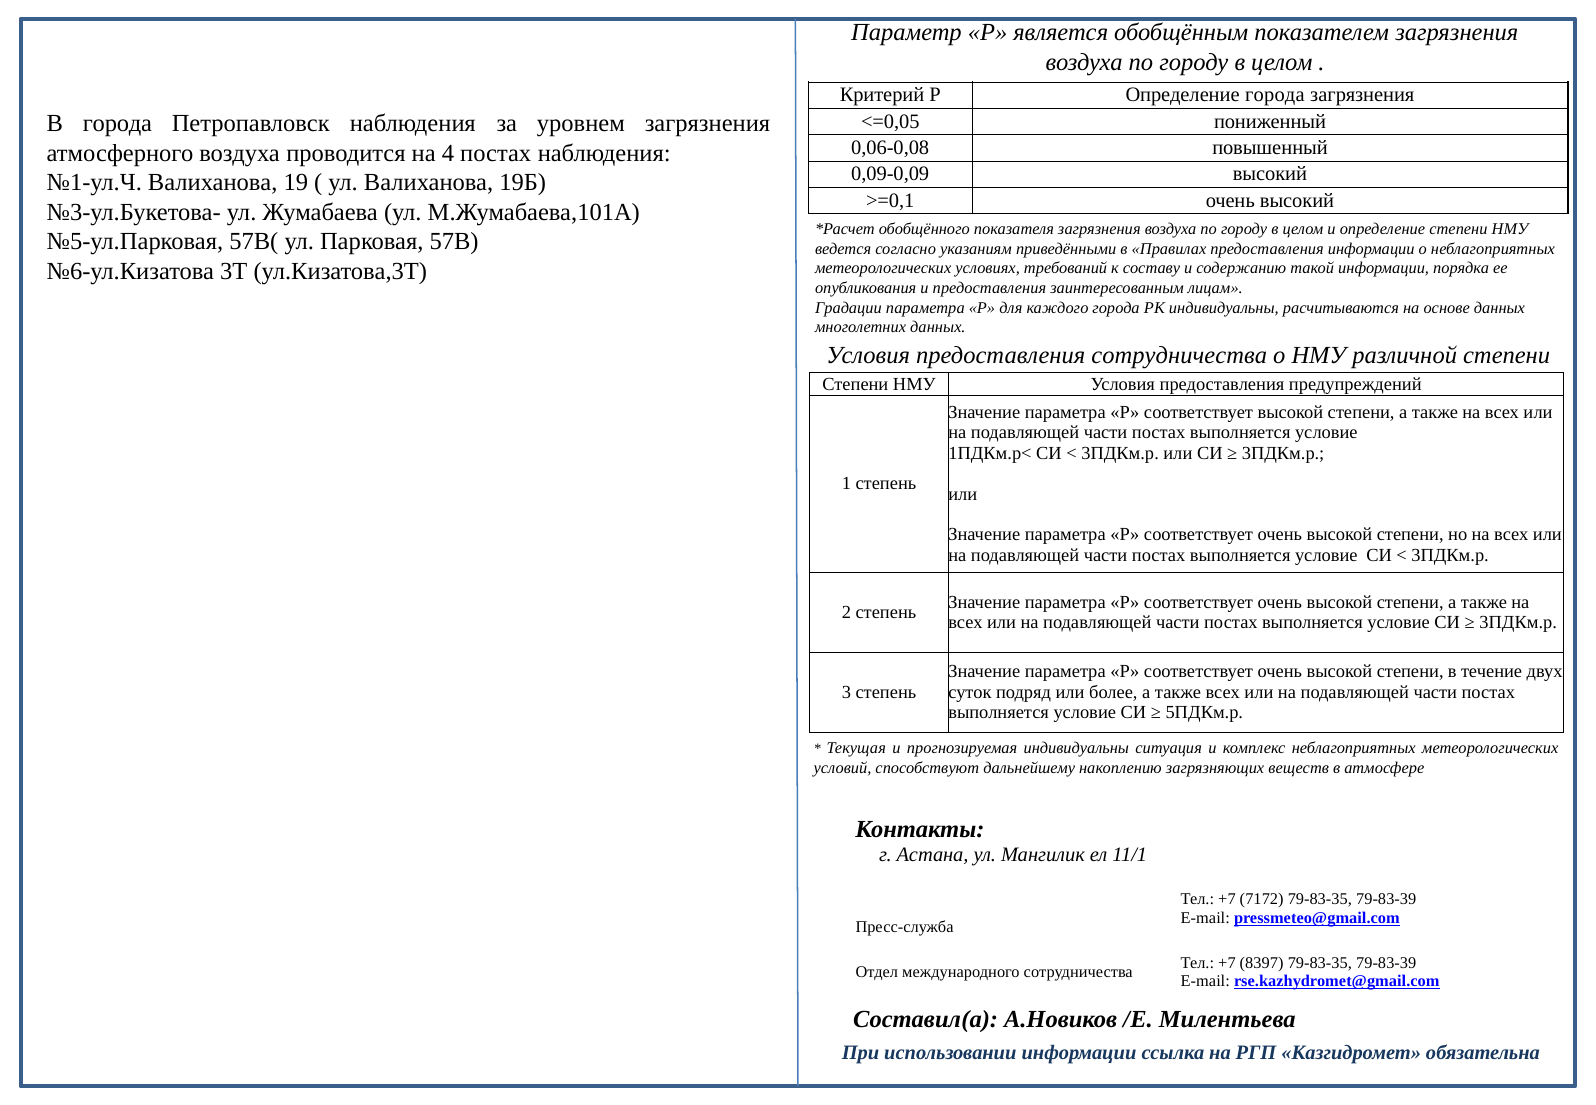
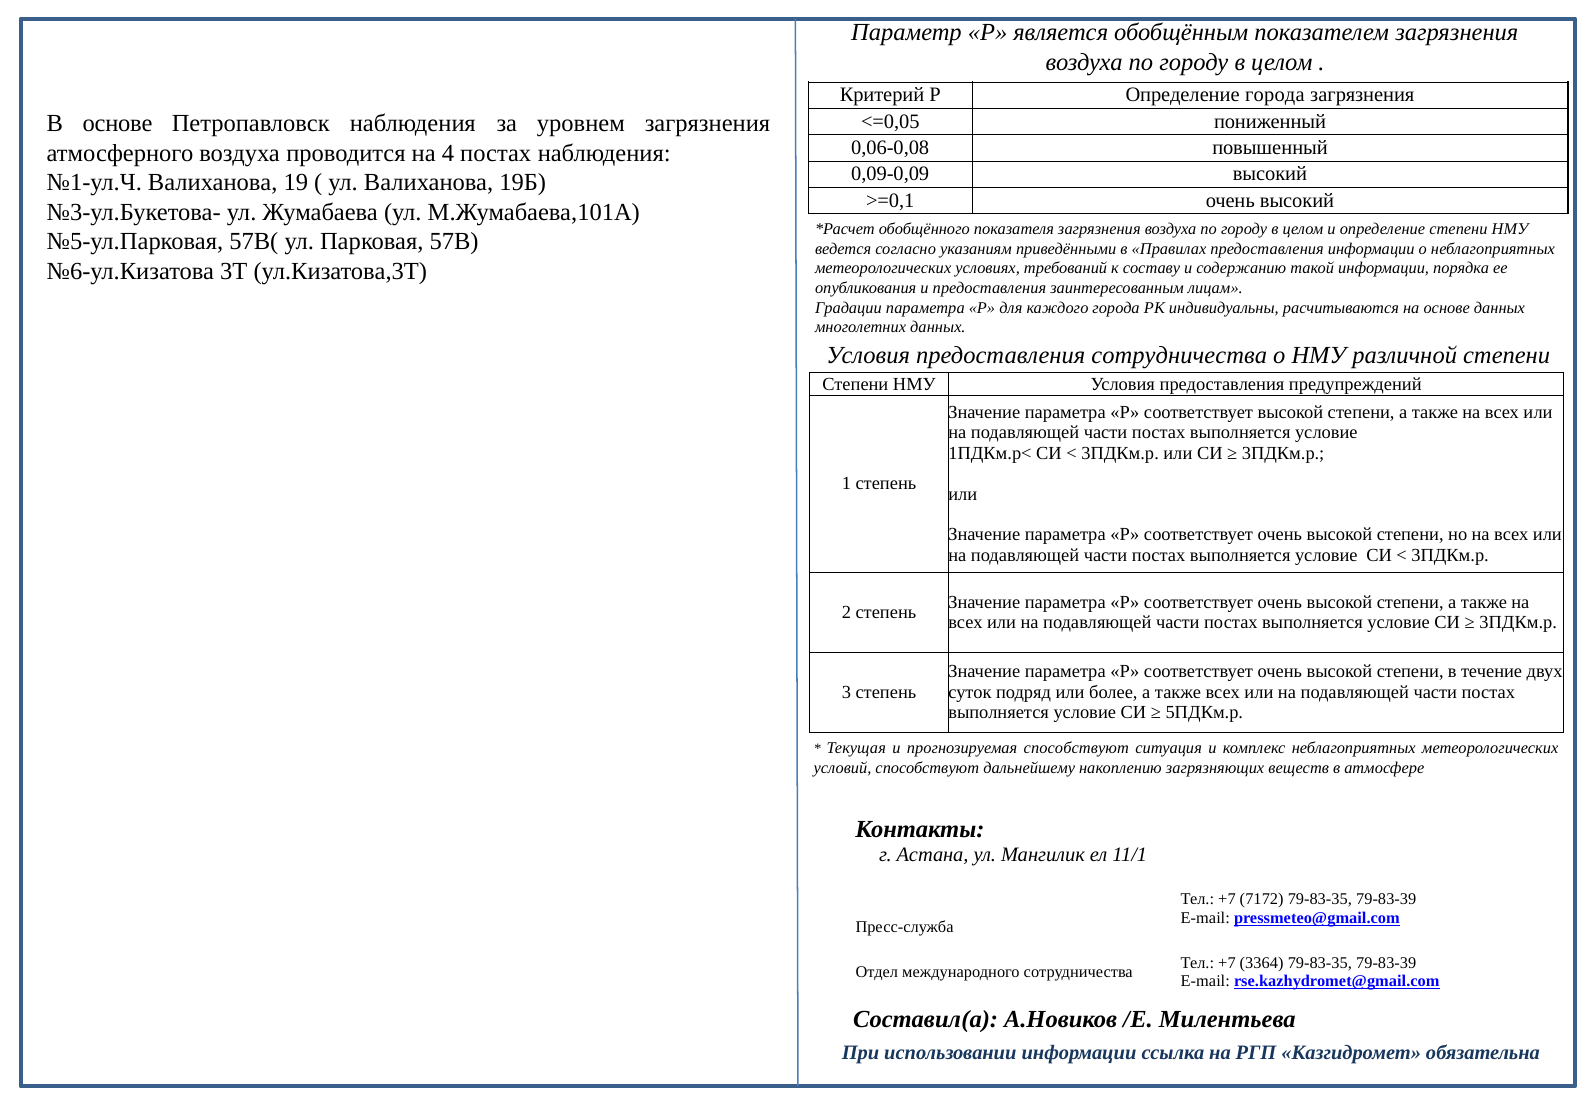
В города: города -> основе
прогнозируемая индивидуальны: индивидуальны -> способствуют
8397: 8397 -> 3364
